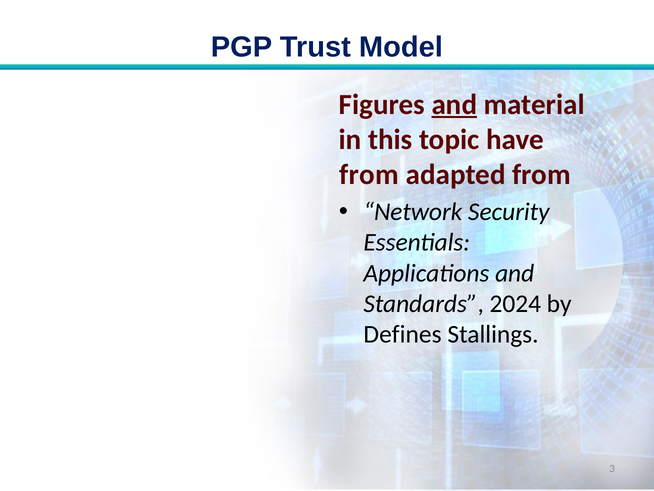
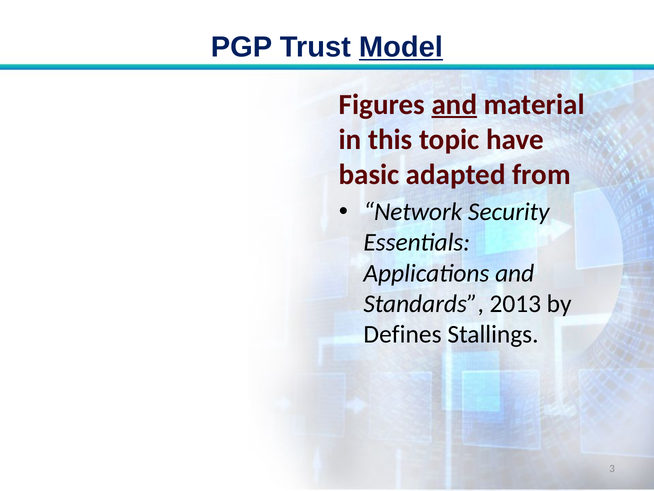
Model underline: none -> present
from at (369, 174): from -> basic
2024: 2024 -> 2013
